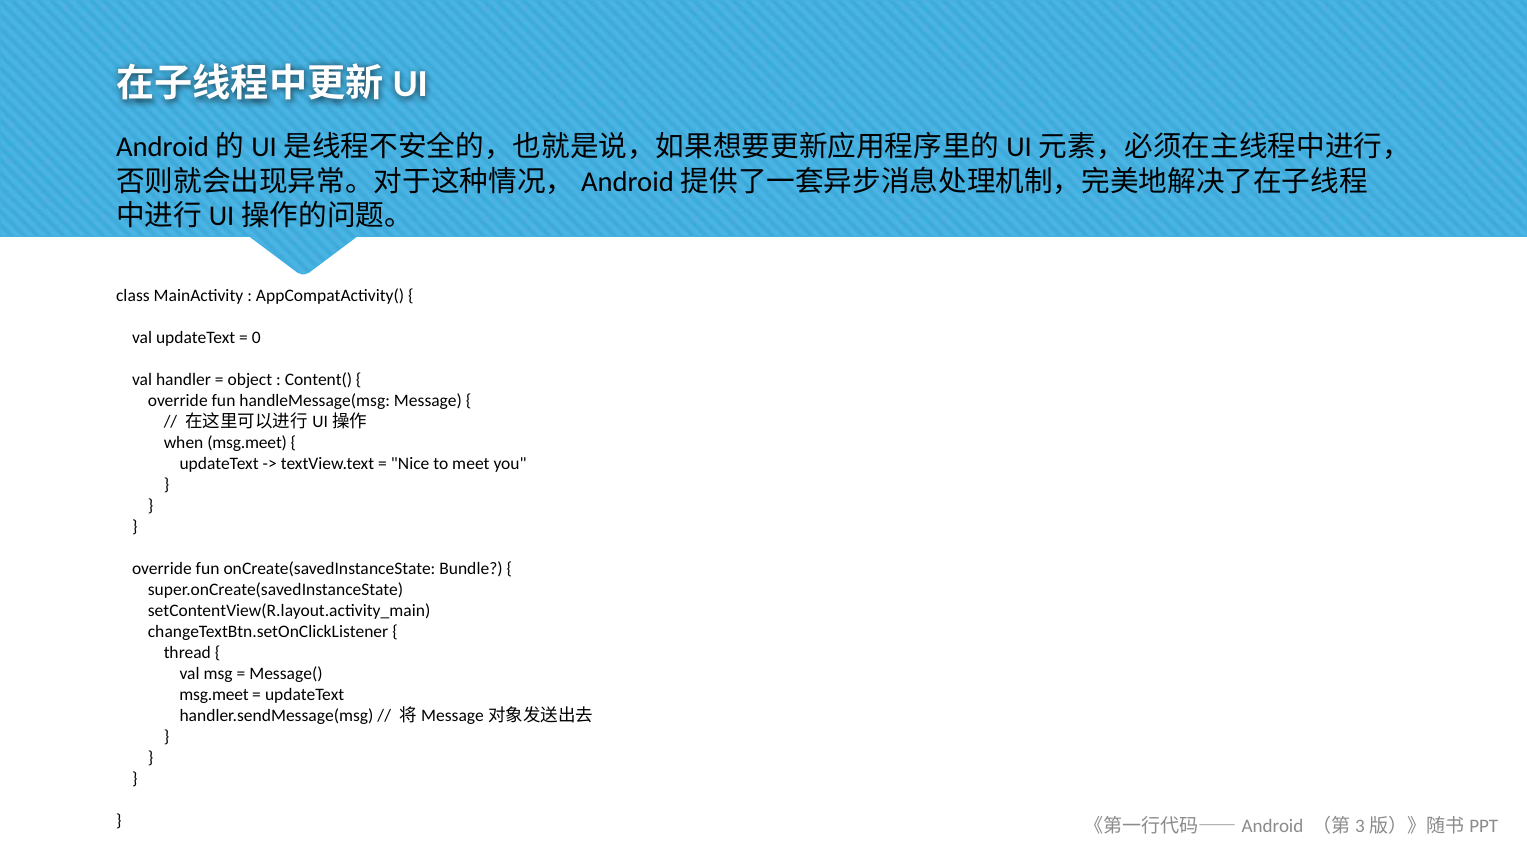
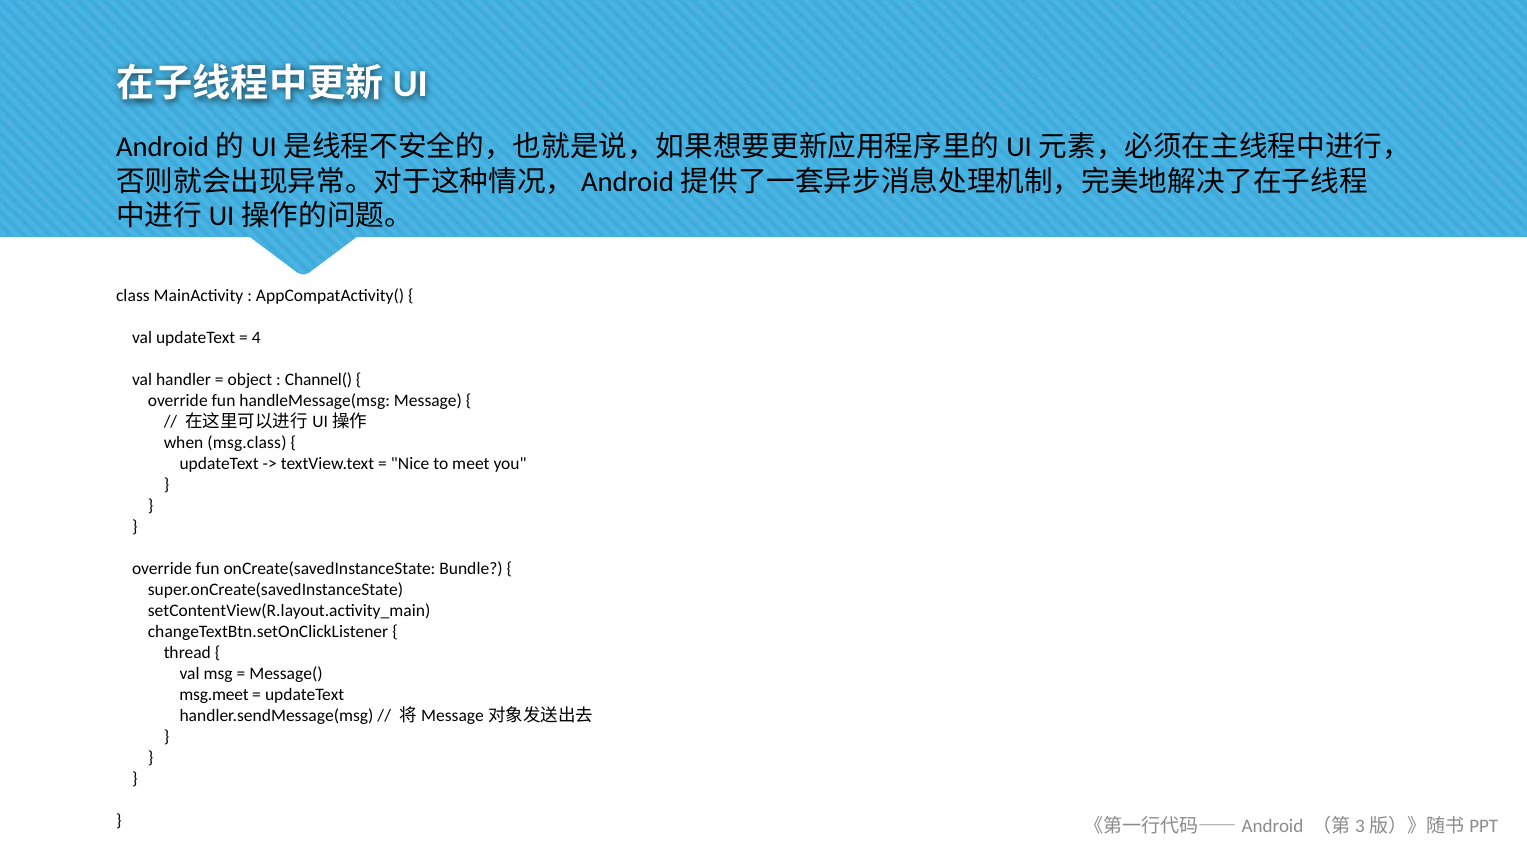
0: 0 -> 4
Content(: Content( -> Channel(
when msg.meet: msg.meet -> msg.class
